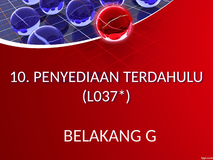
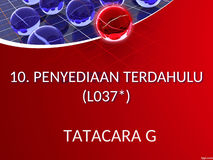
BELAKANG: BELAKANG -> TATACARA
